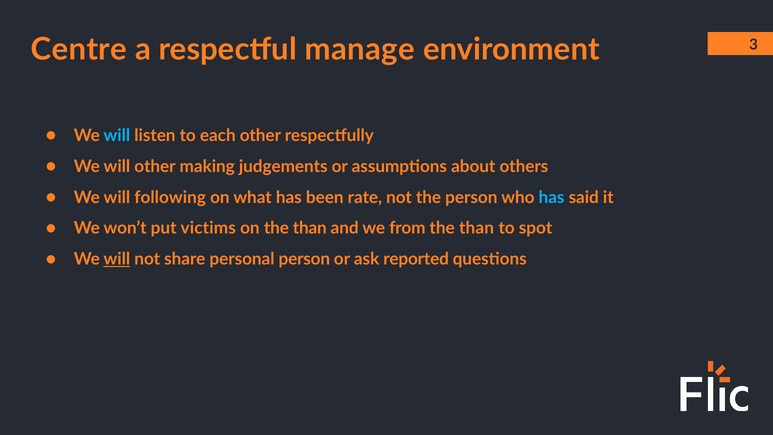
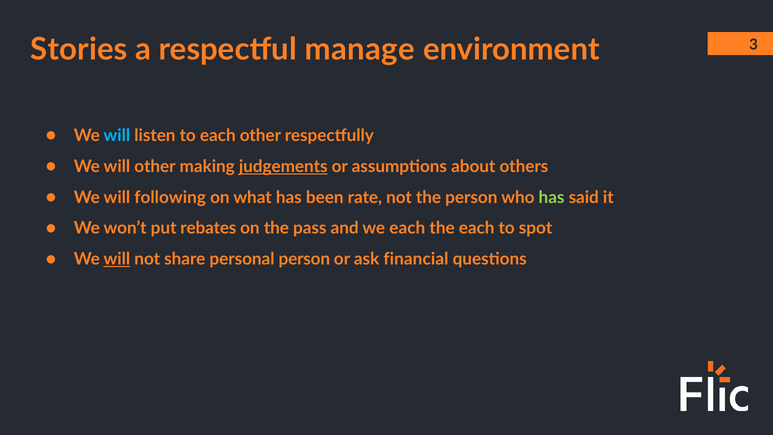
Centre: Centre -> Stories
judgements underline: none -> present
has at (552, 197) colour: light blue -> light green
victims: victims -> rebates
on the than: than -> pass
we from: from -> each
than at (477, 228): than -> each
reported: reported -> financial
